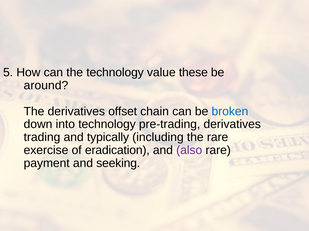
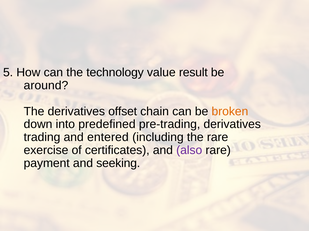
these: these -> result
broken colour: blue -> orange
into technology: technology -> predefined
typically: typically -> entered
eradication: eradication -> certificates
